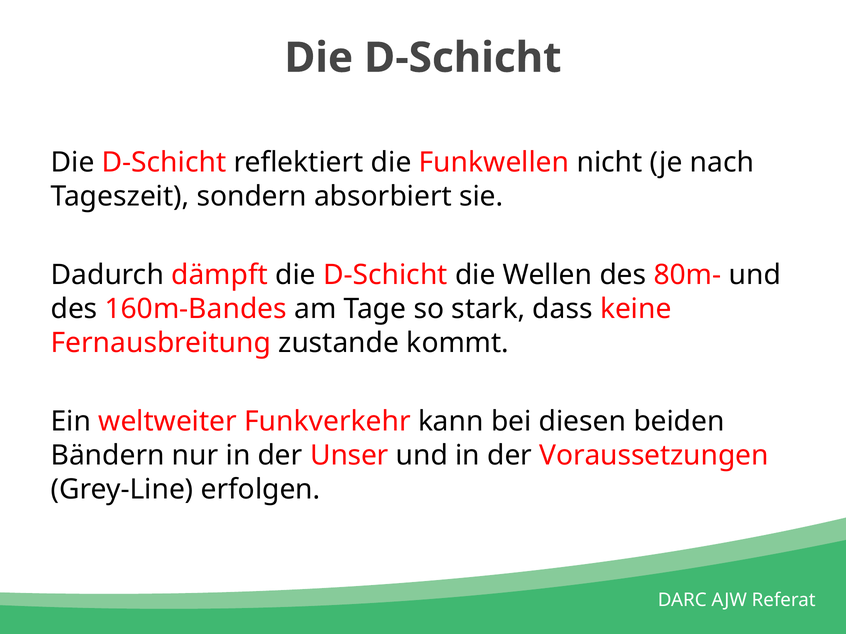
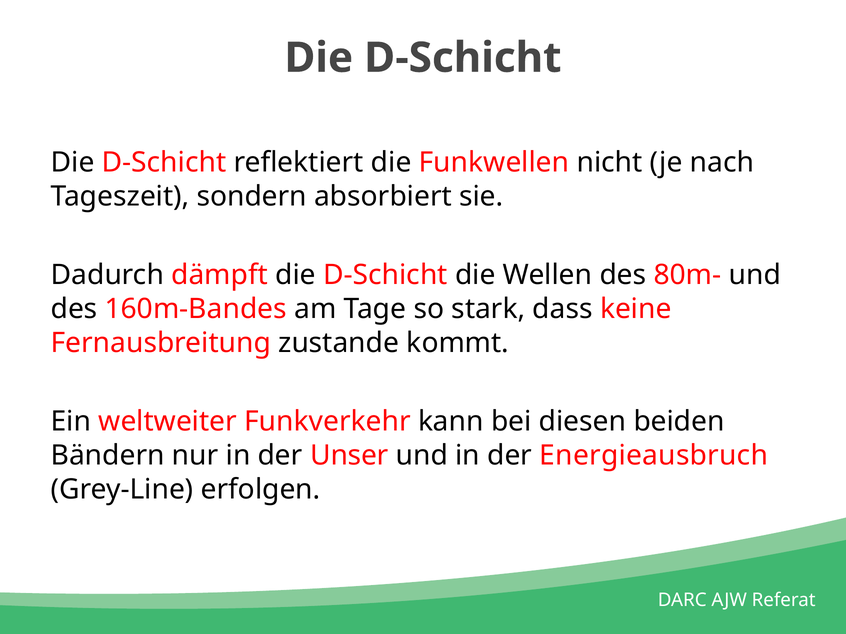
Voraussetzungen: Voraussetzungen -> Energieausbruch
